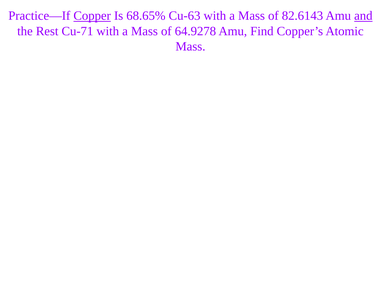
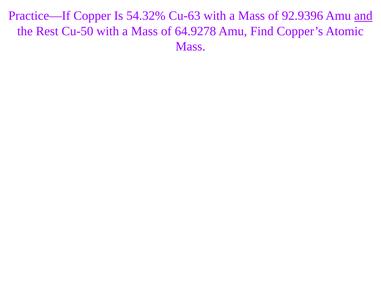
Copper underline: present -> none
68.65%: 68.65% -> 54.32%
82.6143: 82.6143 -> 92.9396
Cu-71: Cu-71 -> Cu-50
